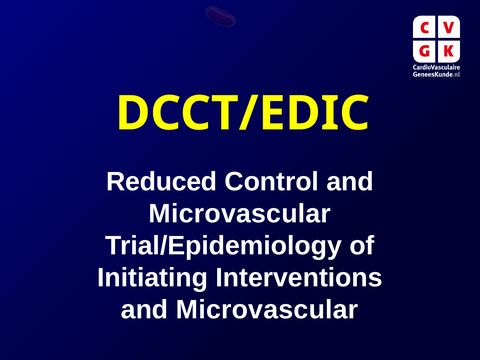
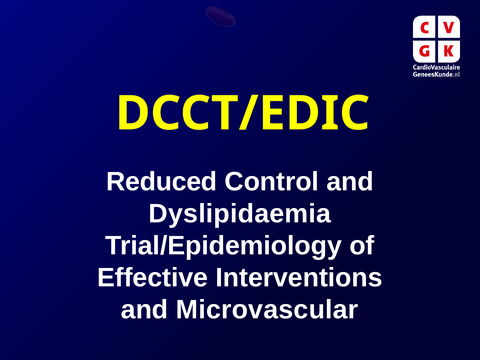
Microvascular at (240, 214): Microvascular -> Dyslipidaemia
Initiating: Initiating -> Effective
